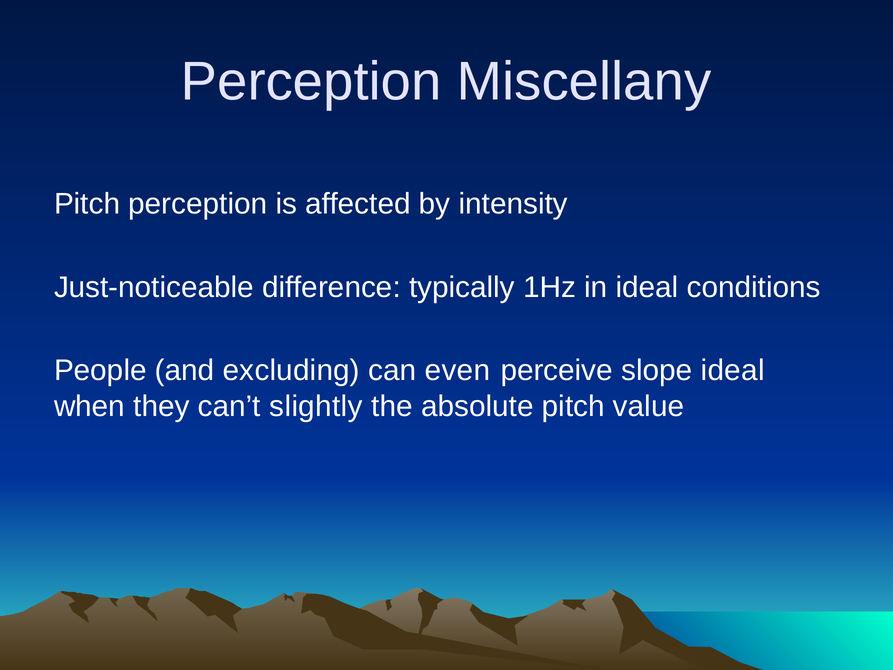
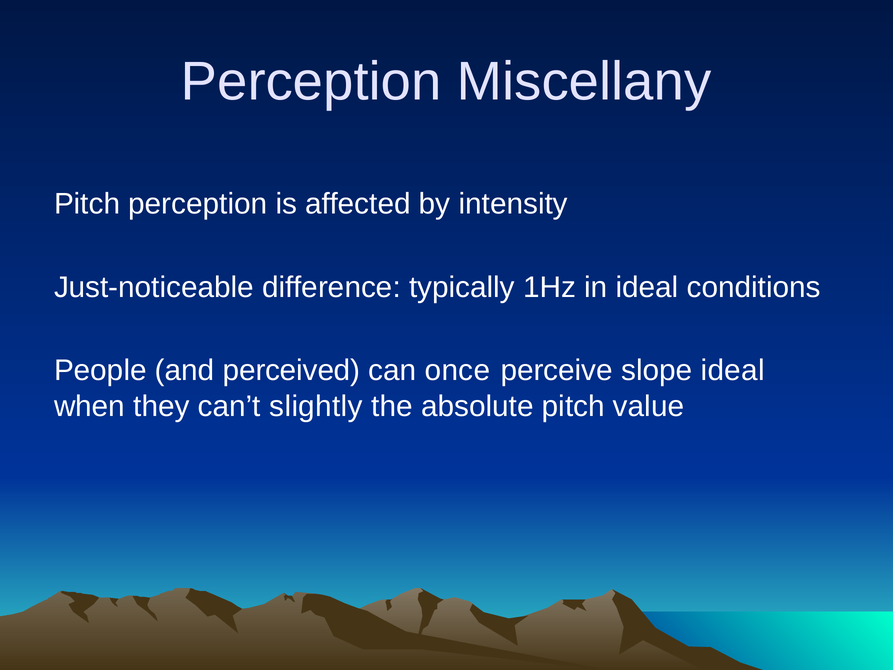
excluding: excluding -> perceived
even: even -> once
